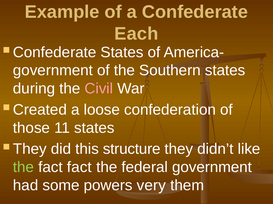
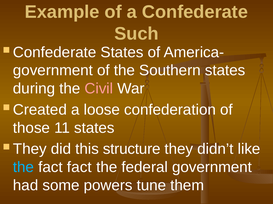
Each: Each -> Such
the at (24, 168) colour: light green -> light blue
very: very -> tune
